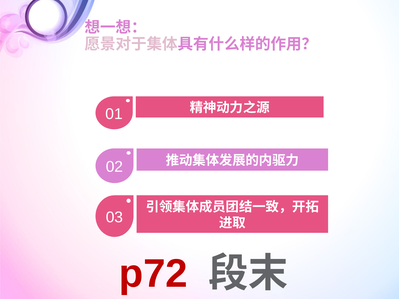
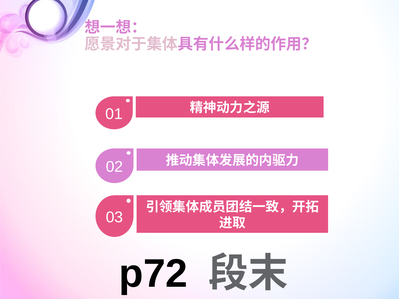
p72 colour: red -> black
